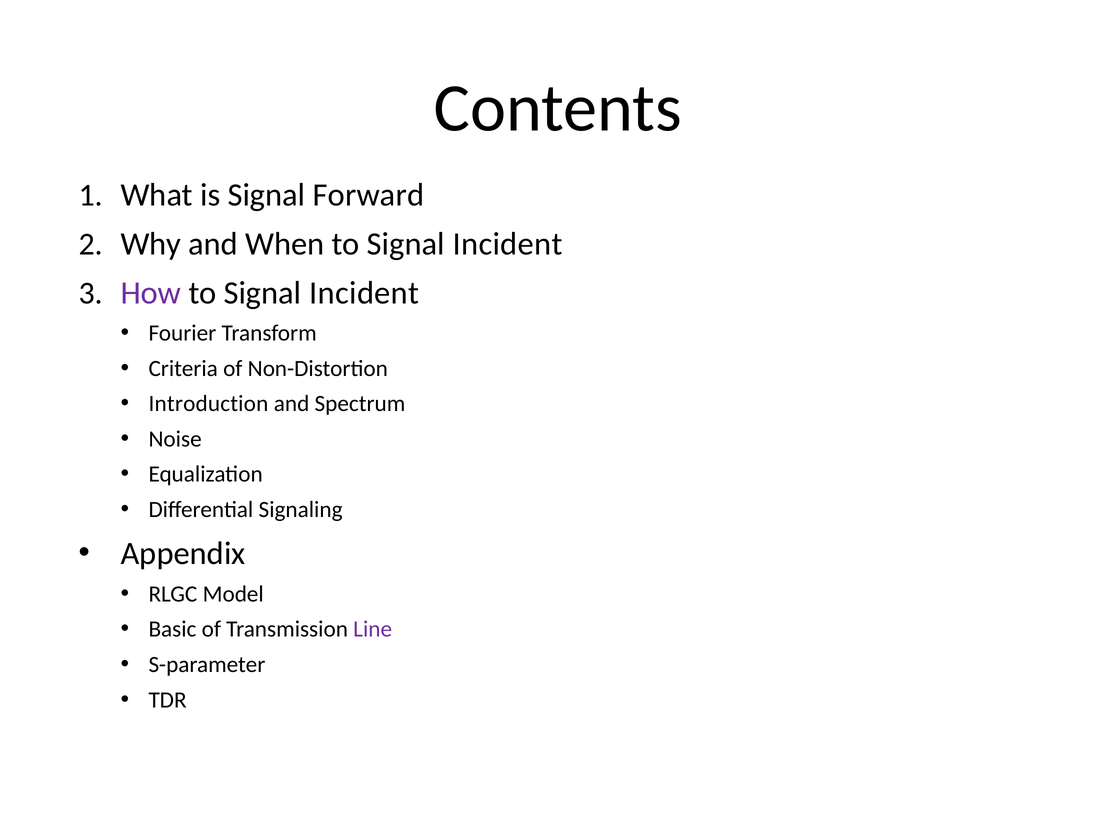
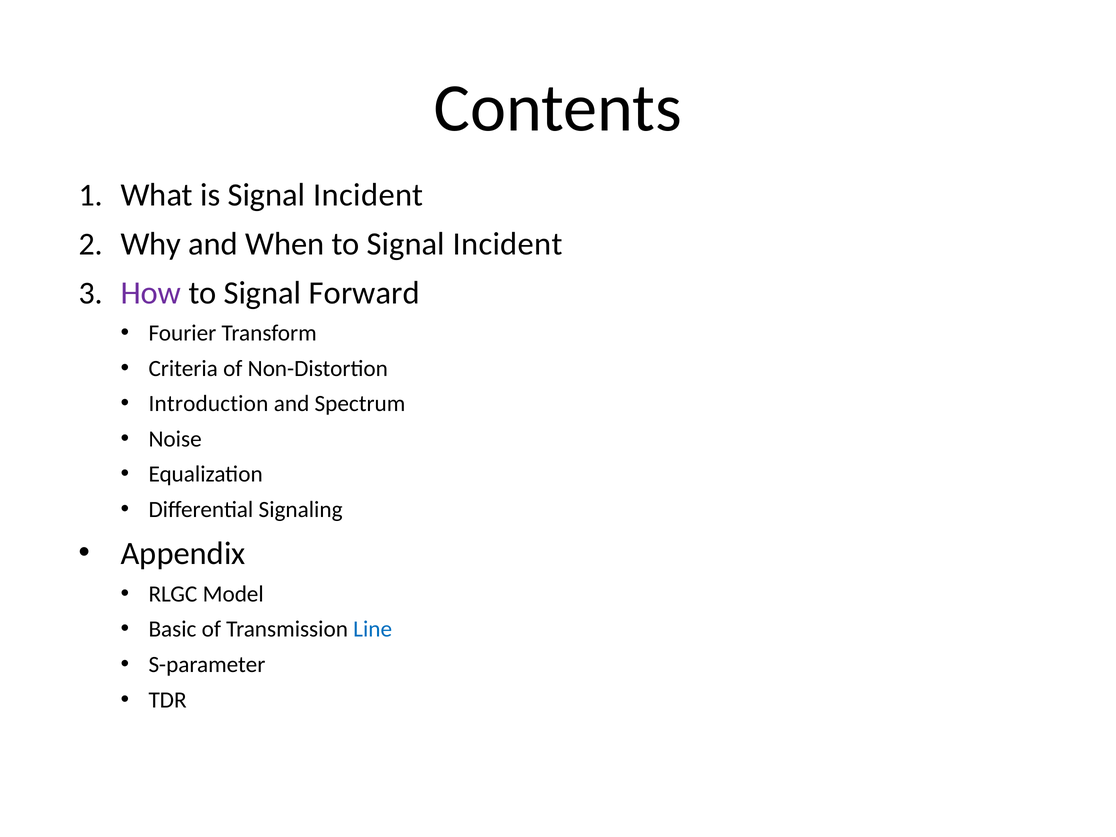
is Signal Forward: Forward -> Incident
Incident at (364, 293): Incident -> Forward
Line colour: purple -> blue
